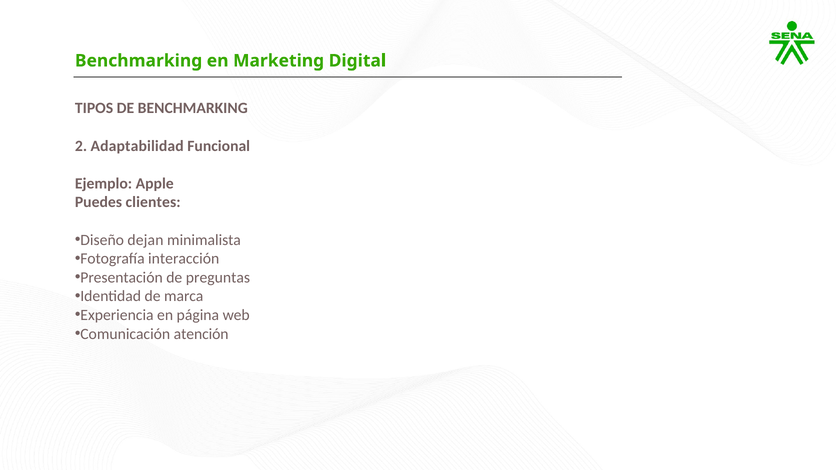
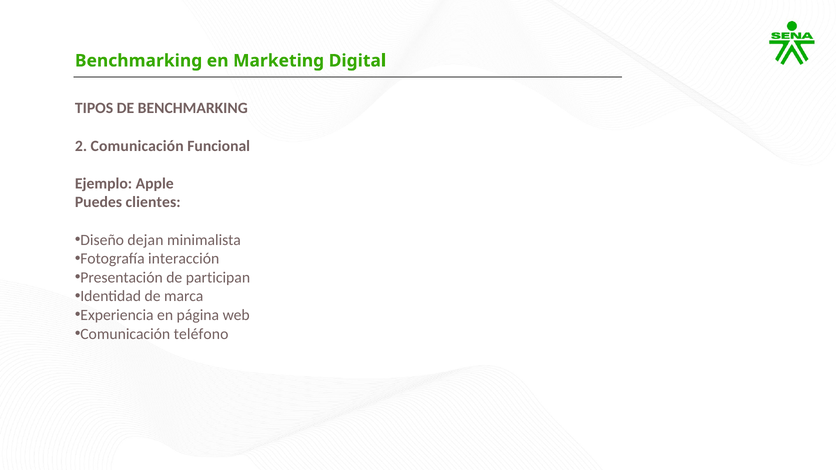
2 Adaptabilidad: Adaptabilidad -> Comunicación
preguntas: preguntas -> participan
atención: atención -> teléfono
